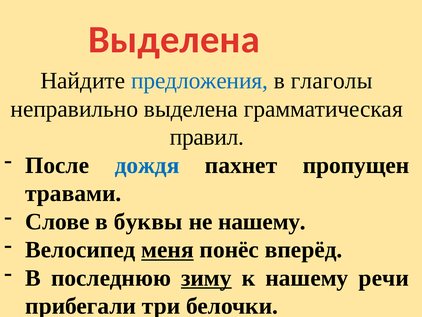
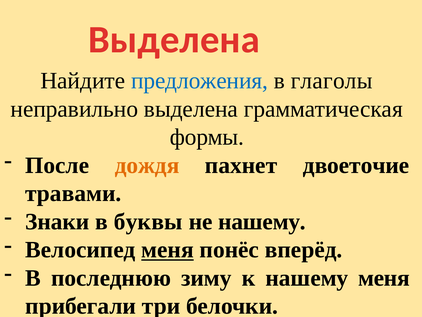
правил: правил -> формы
дождя colour: blue -> orange
пропущен: пропущен -> двоеточие
Слове: Слове -> Знаки
зиму underline: present -> none
нашему речи: речи -> меня
